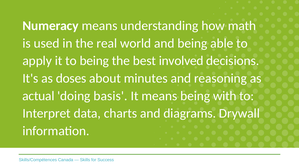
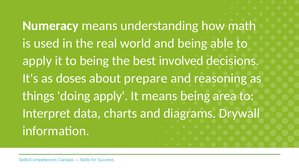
minutes: minutes -> prepare
actual: actual -> things
doing basis: basis -> apply
with: with -> area
